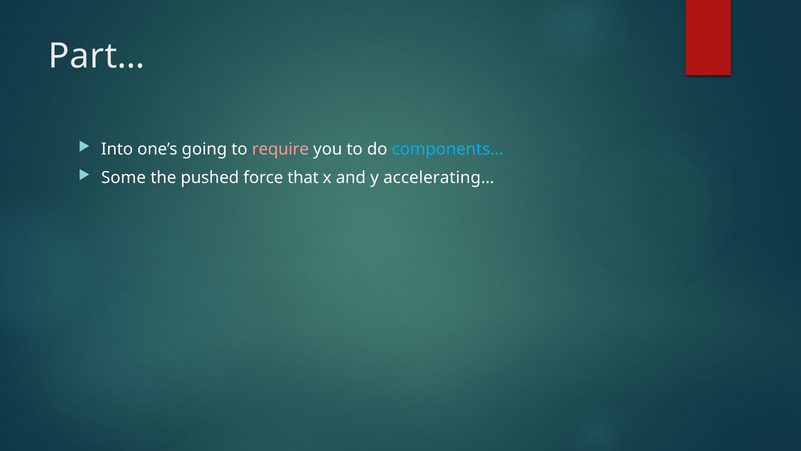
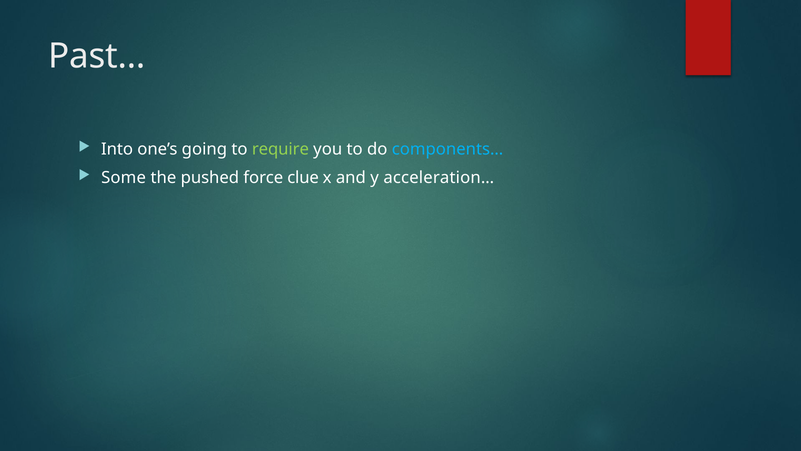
Part…: Part… -> Past…
require colour: pink -> light green
that: that -> clue
accelerating…: accelerating… -> acceleration…
